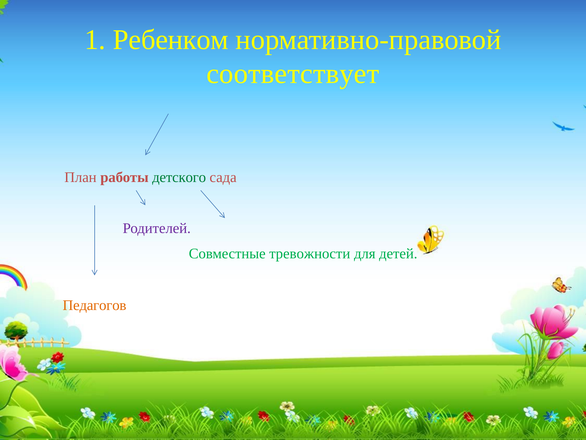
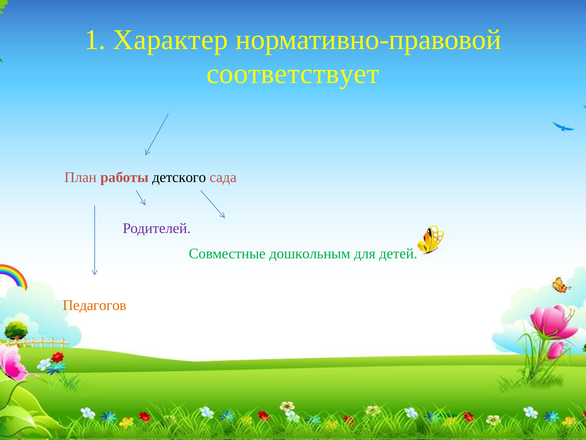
Ребенком: Ребенком -> Характер
детского colour: green -> black
тревожности: тревожности -> дошкольным
